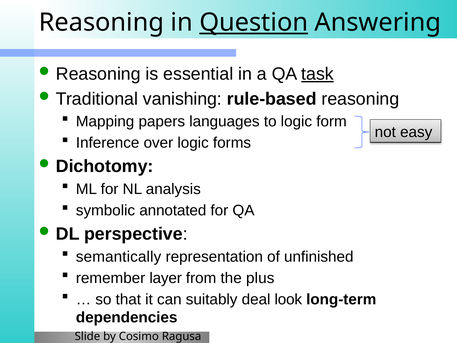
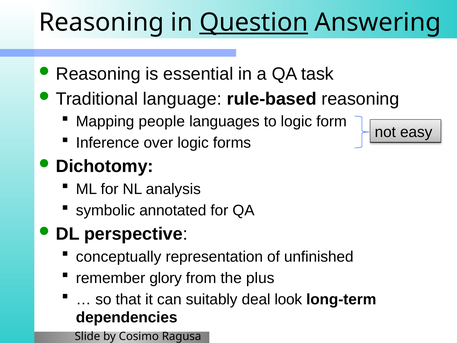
task underline: present -> none
vanishing: vanishing -> language
papers: papers -> people
semantically: semantically -> conceptually
layer: layer -> glory
